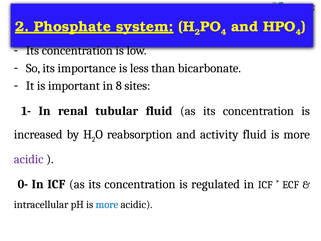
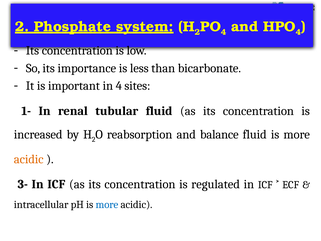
in 8: 8 -> 4
activity: activity -> balance
acidic at (29, 159) colour: purple -> orange
0-: 0- -> 3-
